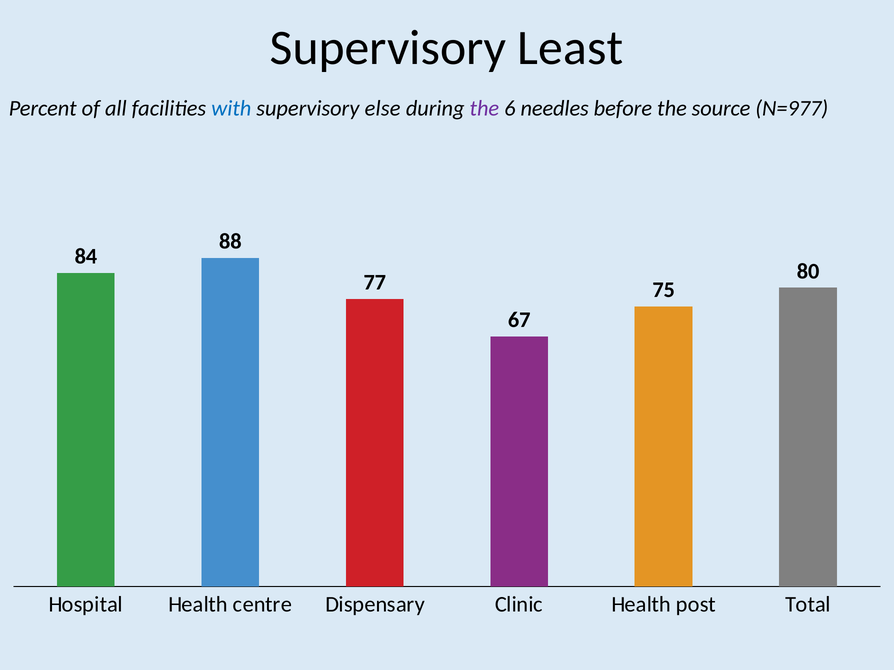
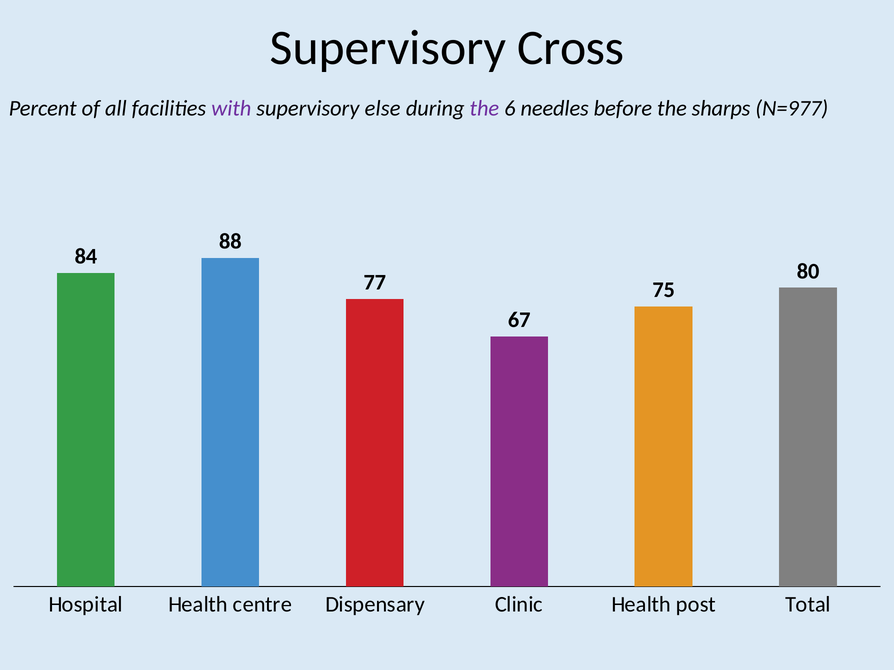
Least: Least -> Cross
with colour: blue -> purple
source: source -> sharps
